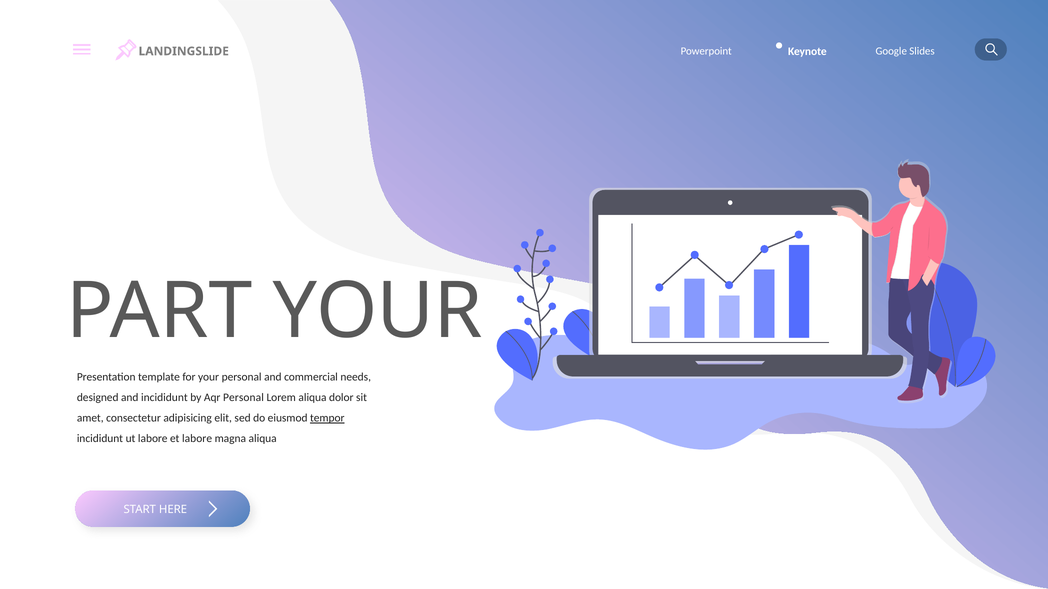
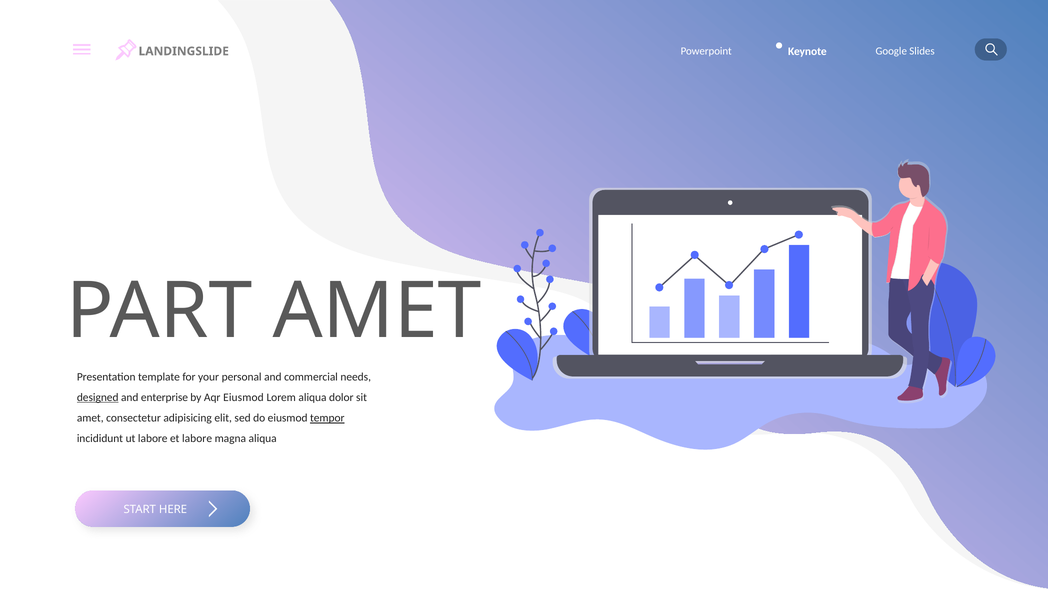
PART YOUR: YOUR -> AMET
designed underline: none -> present
and incididunt: incididunt -> enterprise
Aqr Personal: Personal -> Eiusmod
